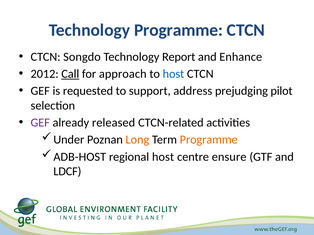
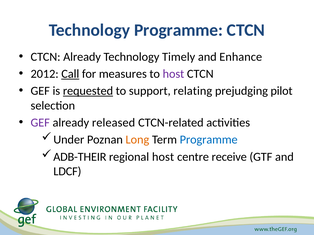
CTCN Songdo: Songdo -> Already
Report: Report -> Timely
approach: approach -> measures
host at (173, 74) colour: blue -> purple
requested underline: none -> present
address: address -> relating
Programme at (209, 140) colour: orange -> blue
ADB-HOST: ADB-HOST -> ADB-THEIR
ensure: ensure -> receive
